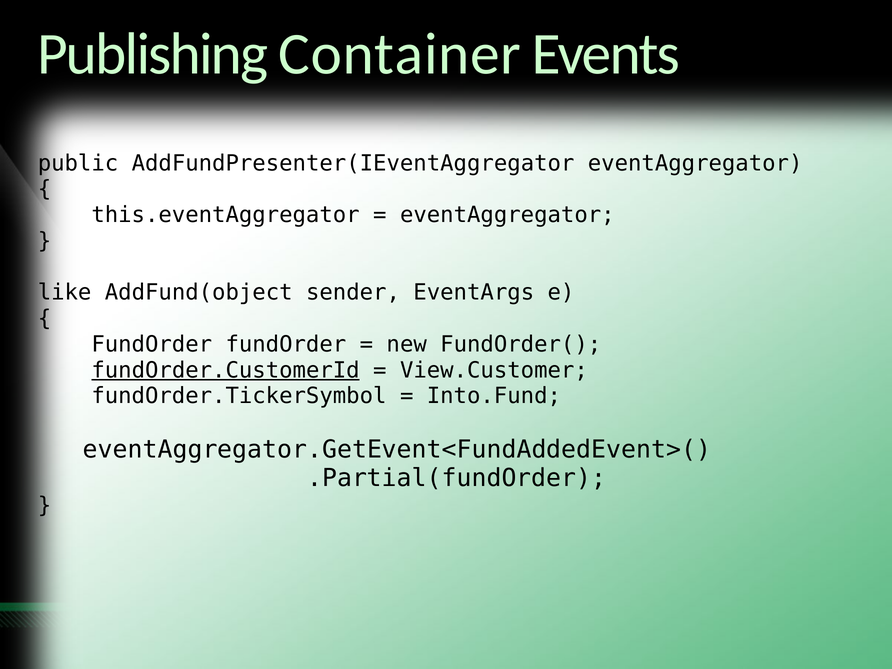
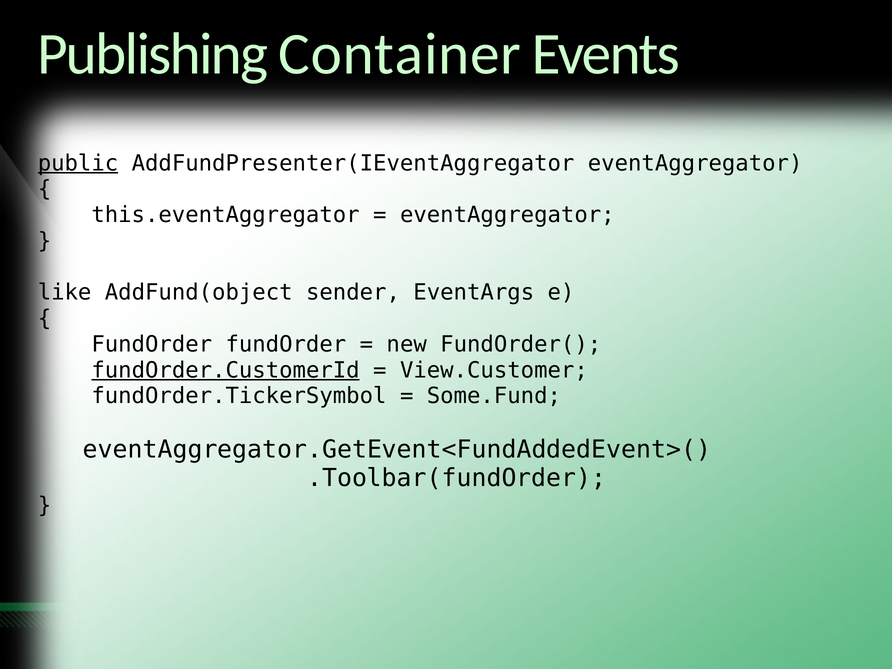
public underline: none -> present
Into.Fund: Into.Fund -> Some.Fund
.Partial(fundOrder: .Partial(fundOrder -> .Toolbar(fundOrder
